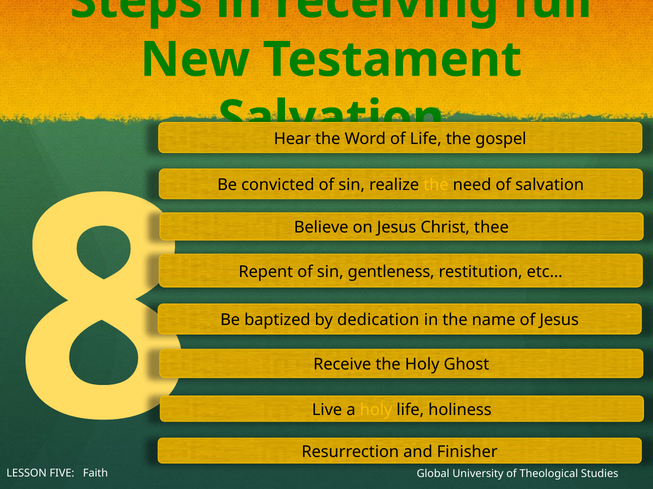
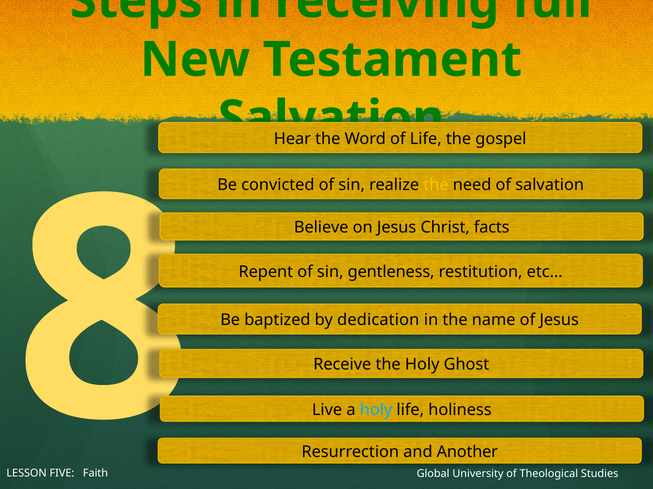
thee: thee -> facts
holy at (376, 410) colour: yellow -> light blue
Finisher: Finisher -> Another
